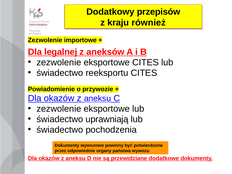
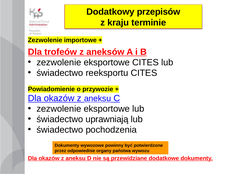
również: również -> terminie
legalnej: legalnej -> trofeów
